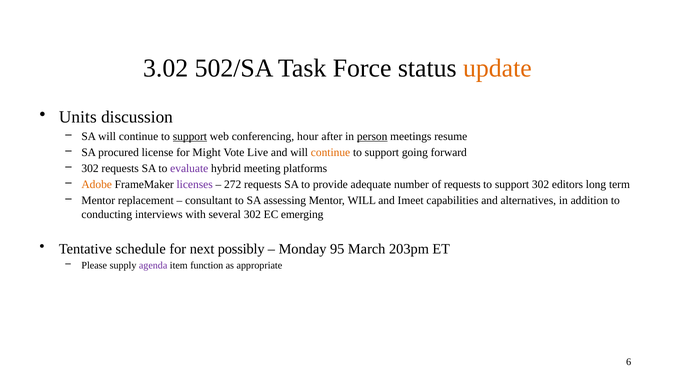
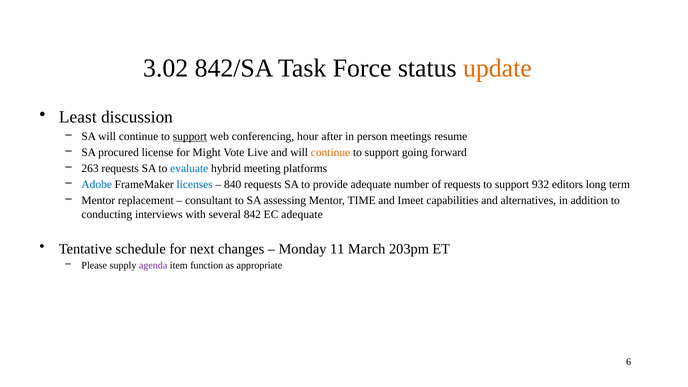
502/SA: 502/SA -> 842/SA
Units: Units -> Least
person underline: present -> none
302 at (90, 168): 302 -> 263
evaluate colour: purple -> blue
Adobe colour: orange -> blue
licenses colour: purple -> blue
272: 272 -> 840
support 302: 302 -> 932
Mentor WILL: WILL -> TIME
several 302: 302 -> 842
EC emerging: emerging -> adequate
possibly: possibly -> changes
95: 95 -> 11
